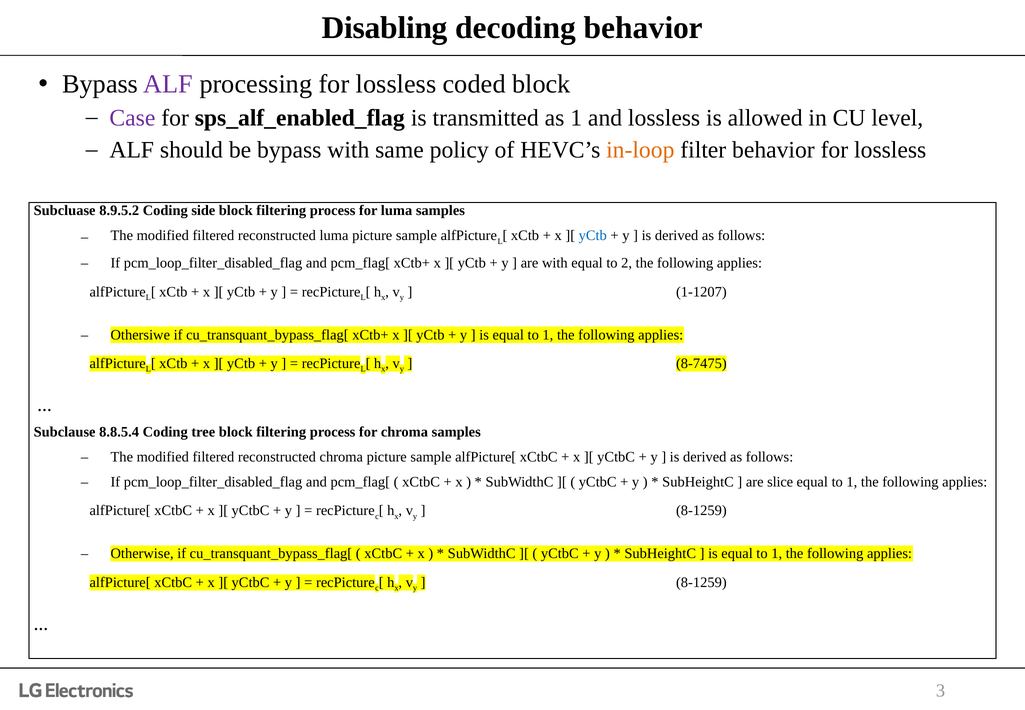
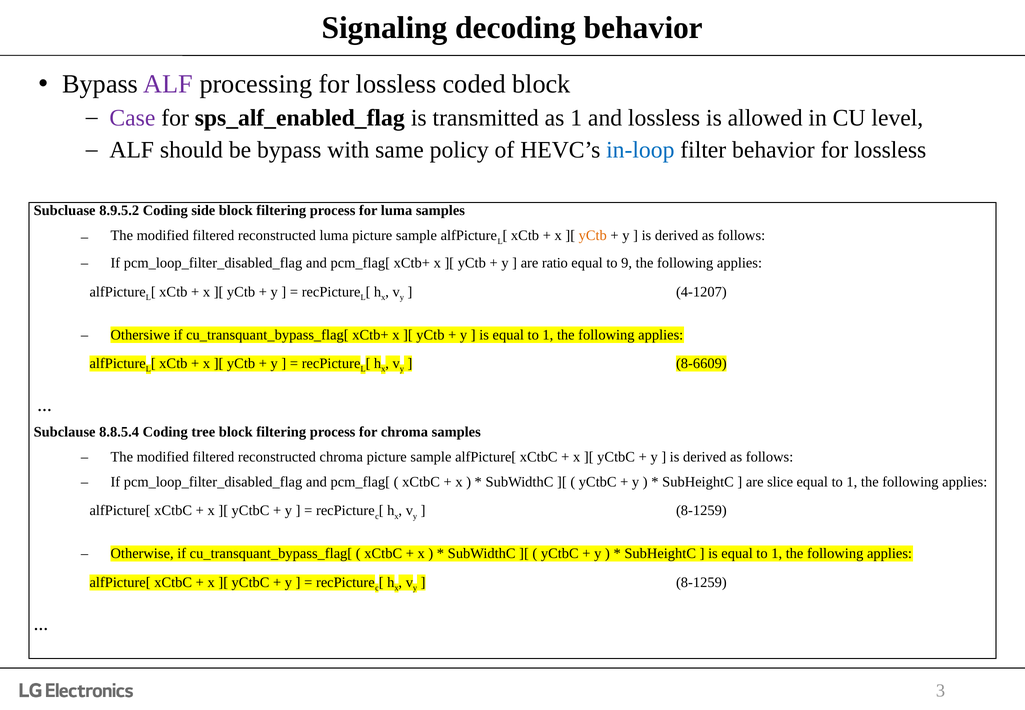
Disabling: Disabling -> Signaling
in-loop colour: orange -> blue
yCtb at (593, 236) colour: blue -> orange
are with: with -> ratio
2: 2 -> 9
1‑1207: 1‑1207 -> 4‑1207
8‑7475: 8‑7475 -> 8‑6609
